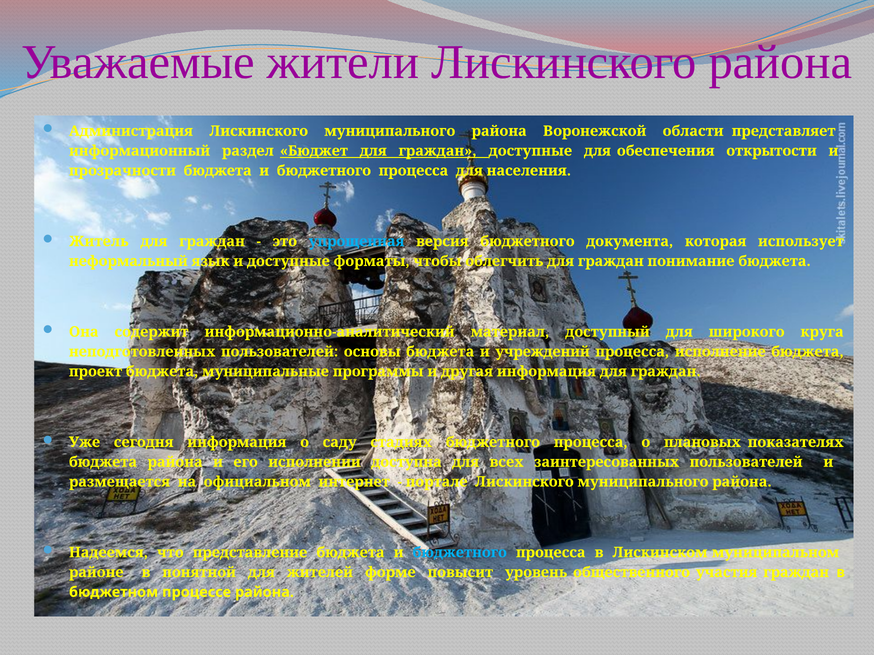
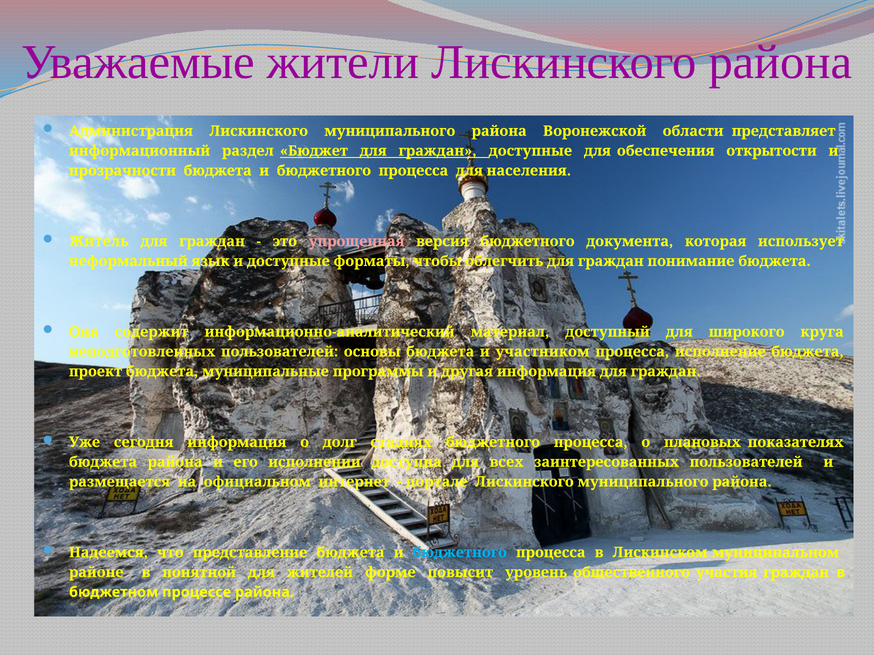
упрощенная colour: light blue -> pink
учреждений: учреждений -> участником
саду: саду -> долг
